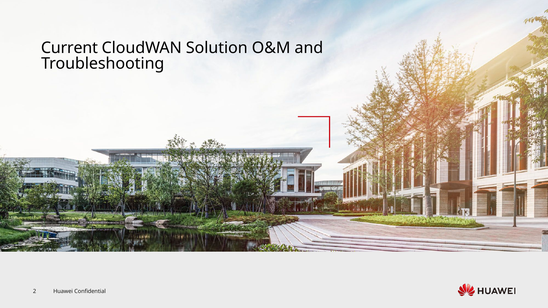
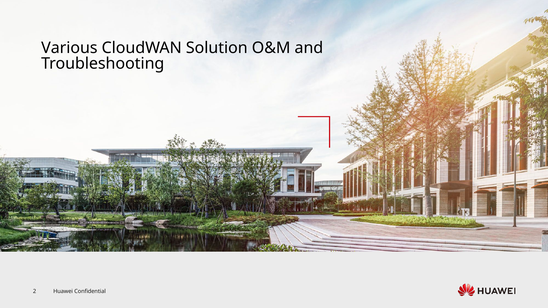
Current: Current -> Various
